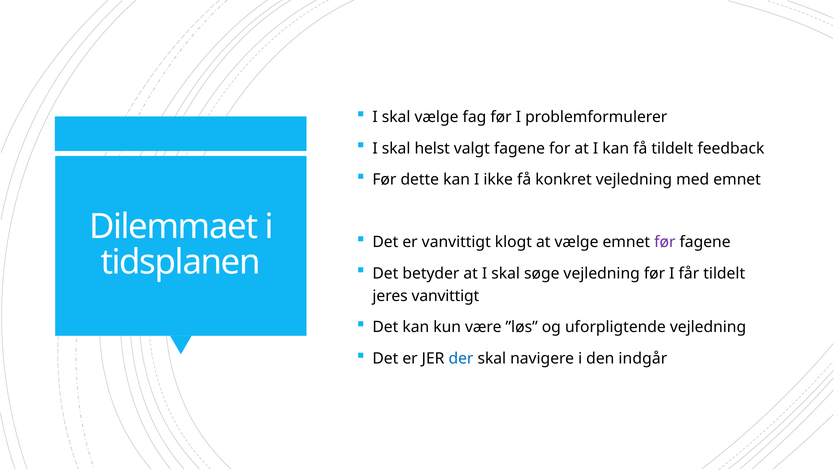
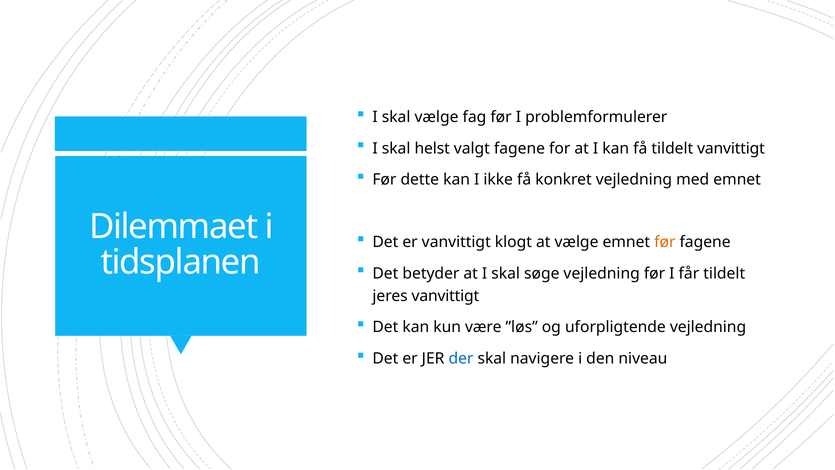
tildelt feedback: feedback -> vanvittigt
før at (665, 242) colour: purple -> orange
indgår: indgår -> niveau
